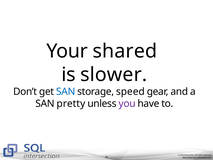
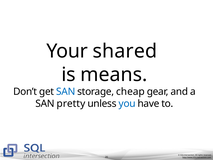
slower: slower -> means
speed: speed -> cheap
you colour: purple -> blue
